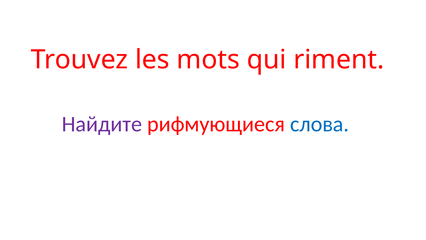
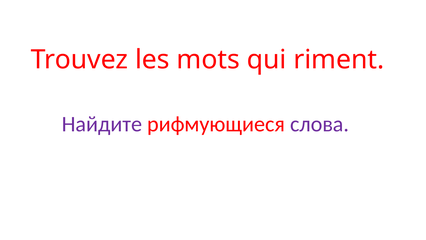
слова colour: blue -> purple
